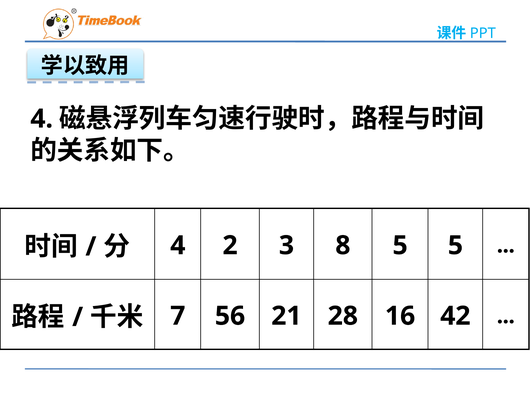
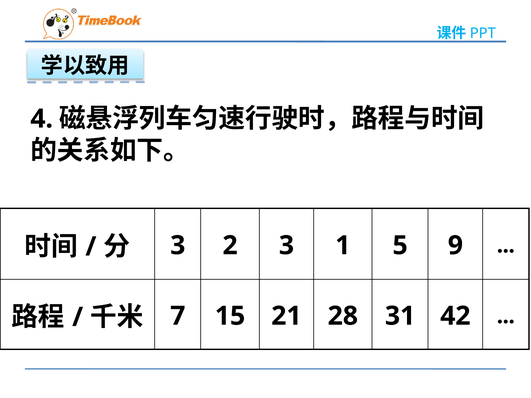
4 at (178, 246): 4 -> 3
8: 8 -> 1
5 5: 5 -> 9
56: 56 -> 15
16: 16 -> 31
